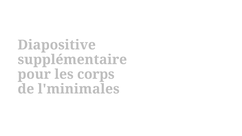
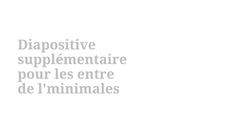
corps: corps -> entre
